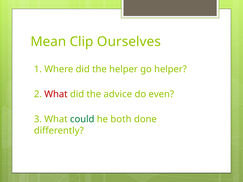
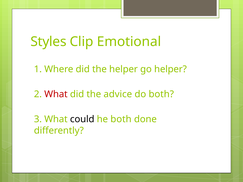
Mean: Mean -> Styles
Ourselves: Ourselves -> Emotional
do even: even -> both
could colour: green -> black
